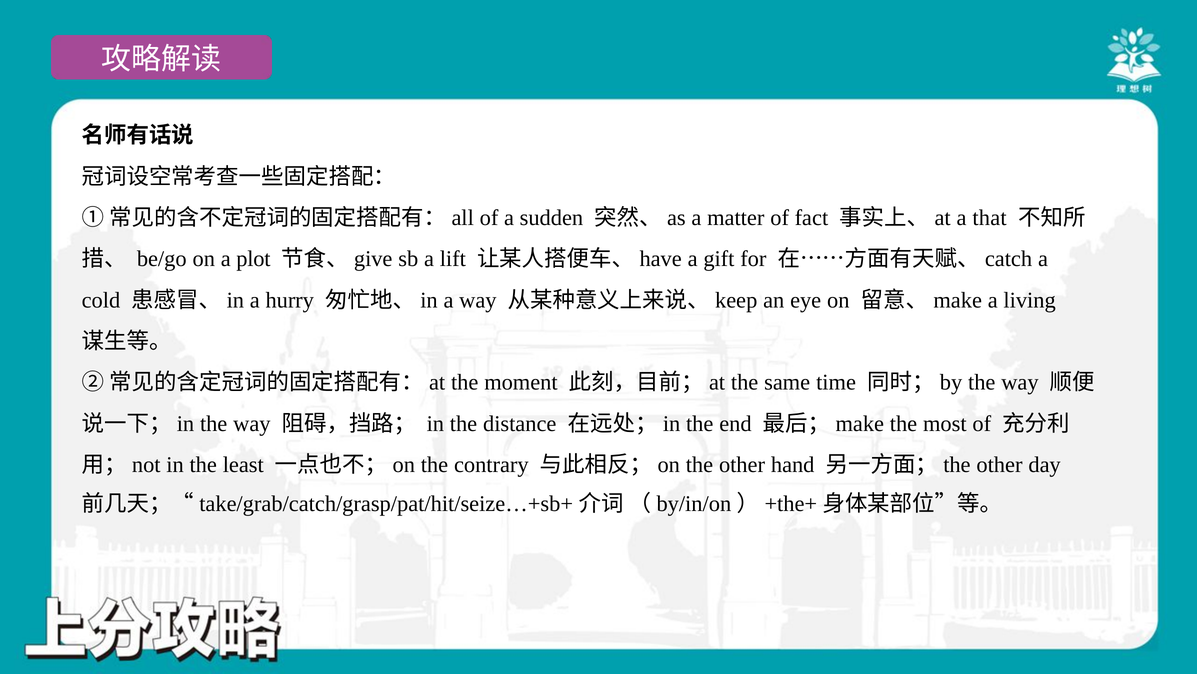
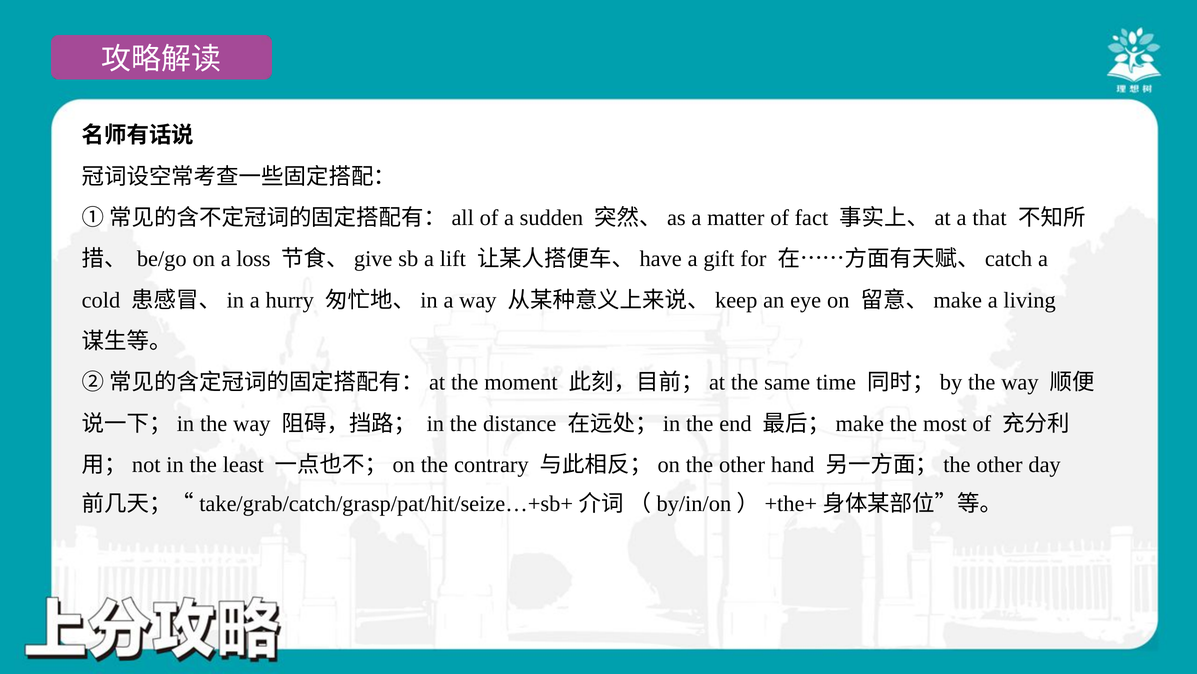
plot: plot -> loss
